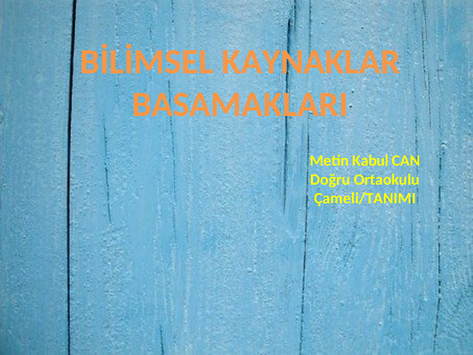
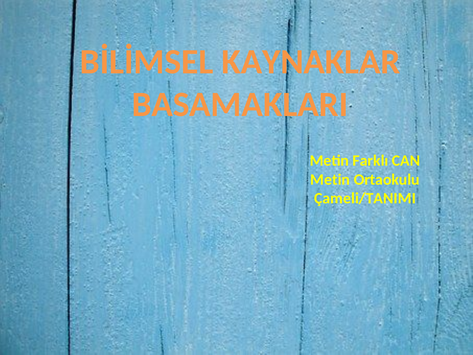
Kabul: Kabul -> Farklı
Doğru at (330, 179): Doğru -> Metin
